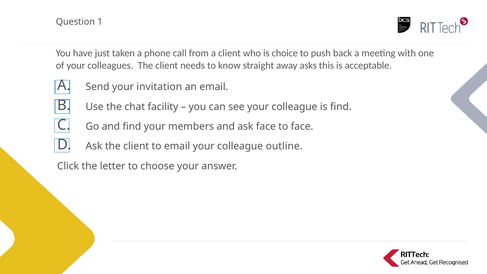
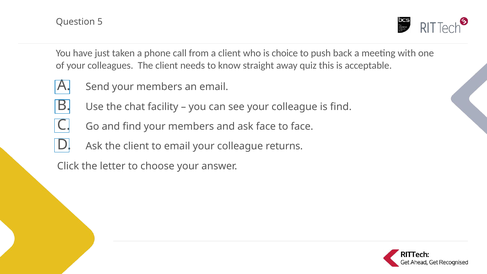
1: 1 -> 5
asks: asks -> quiz
Send your invitation: invitation -> members
outline: outline -> returns
